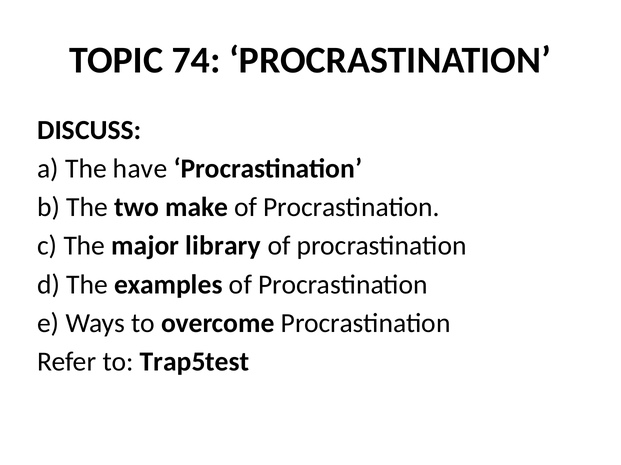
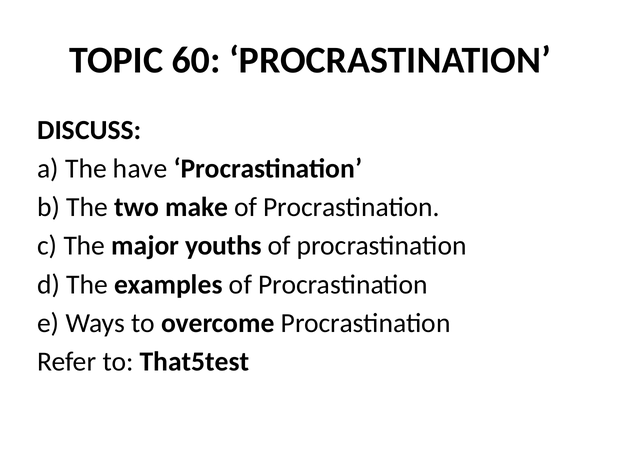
74: 74 -> 60
library: library -> youths
Trap5test: Trap5test -> That5test
